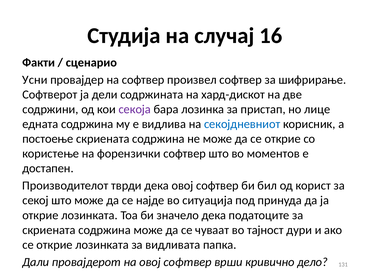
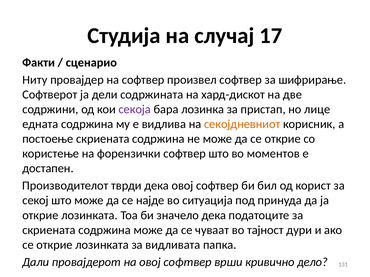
16: 16 -> 17
Усни: Усни -> Ниту
секојдневниот colour: blue -> orange
